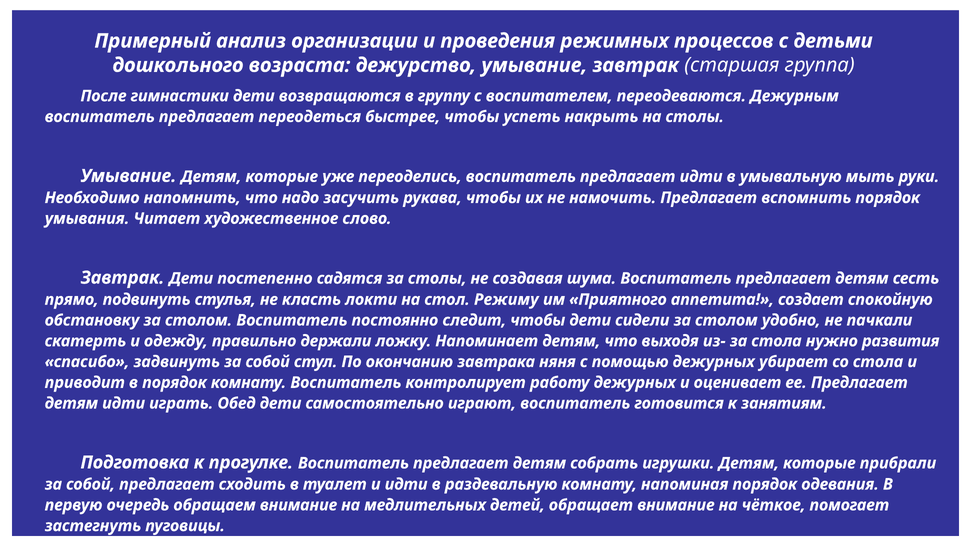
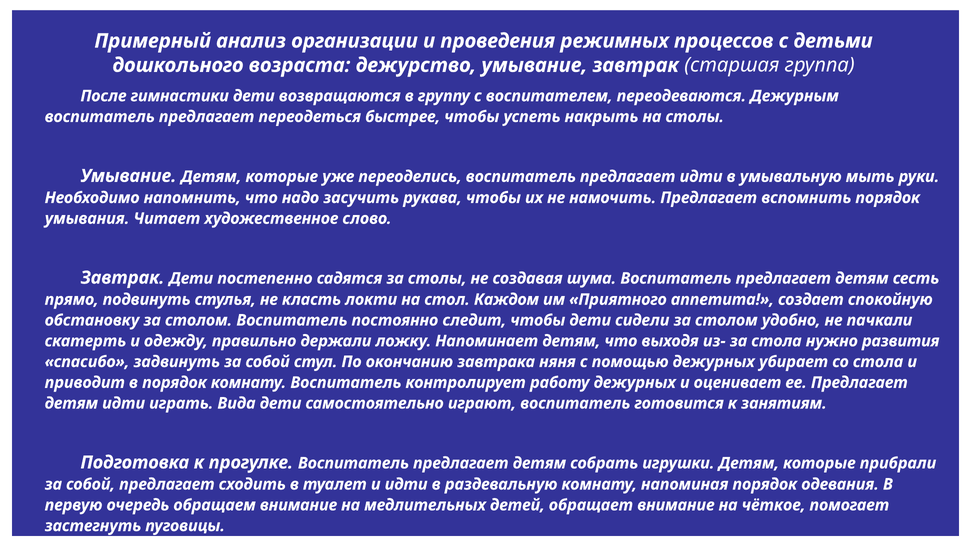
Режиму: Режиму -> Каждом
Обед: Обед -> Вида
